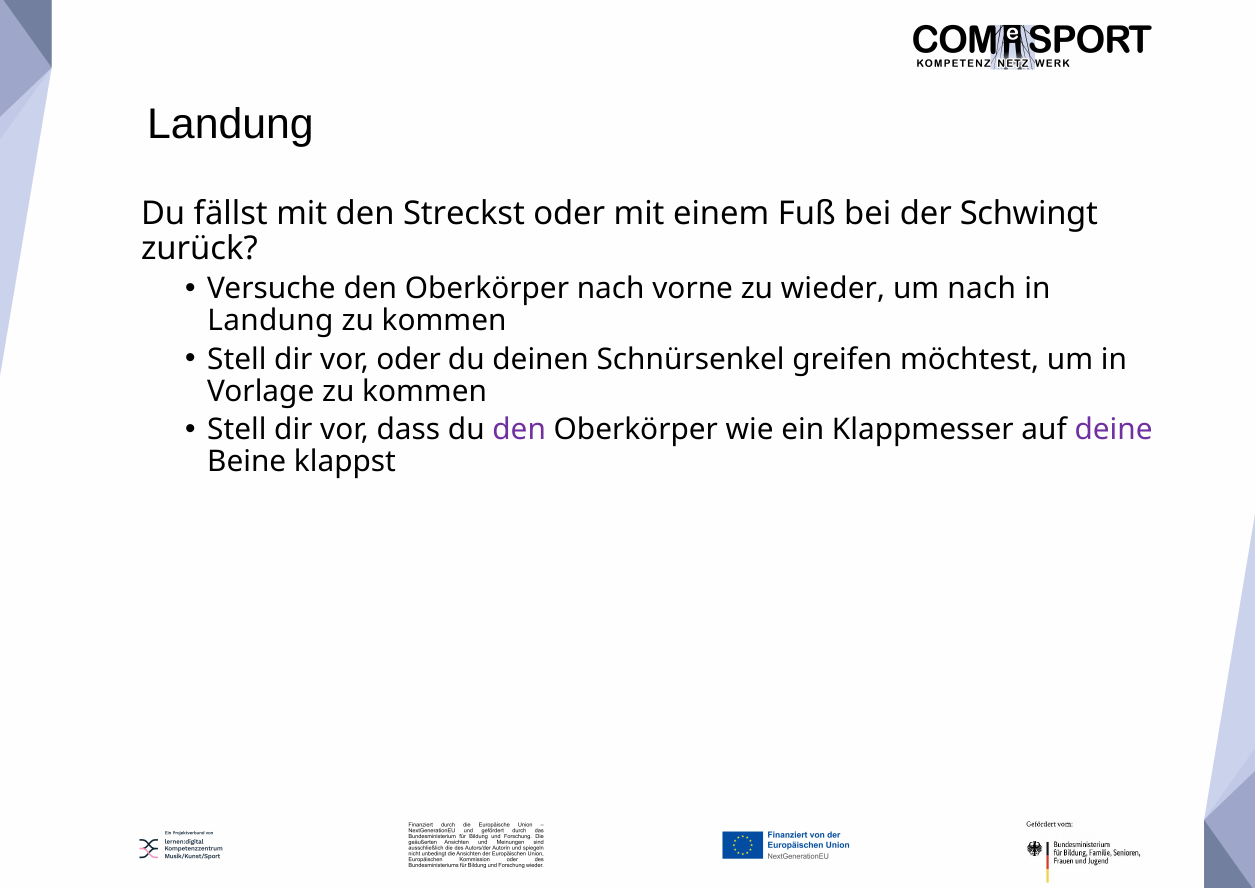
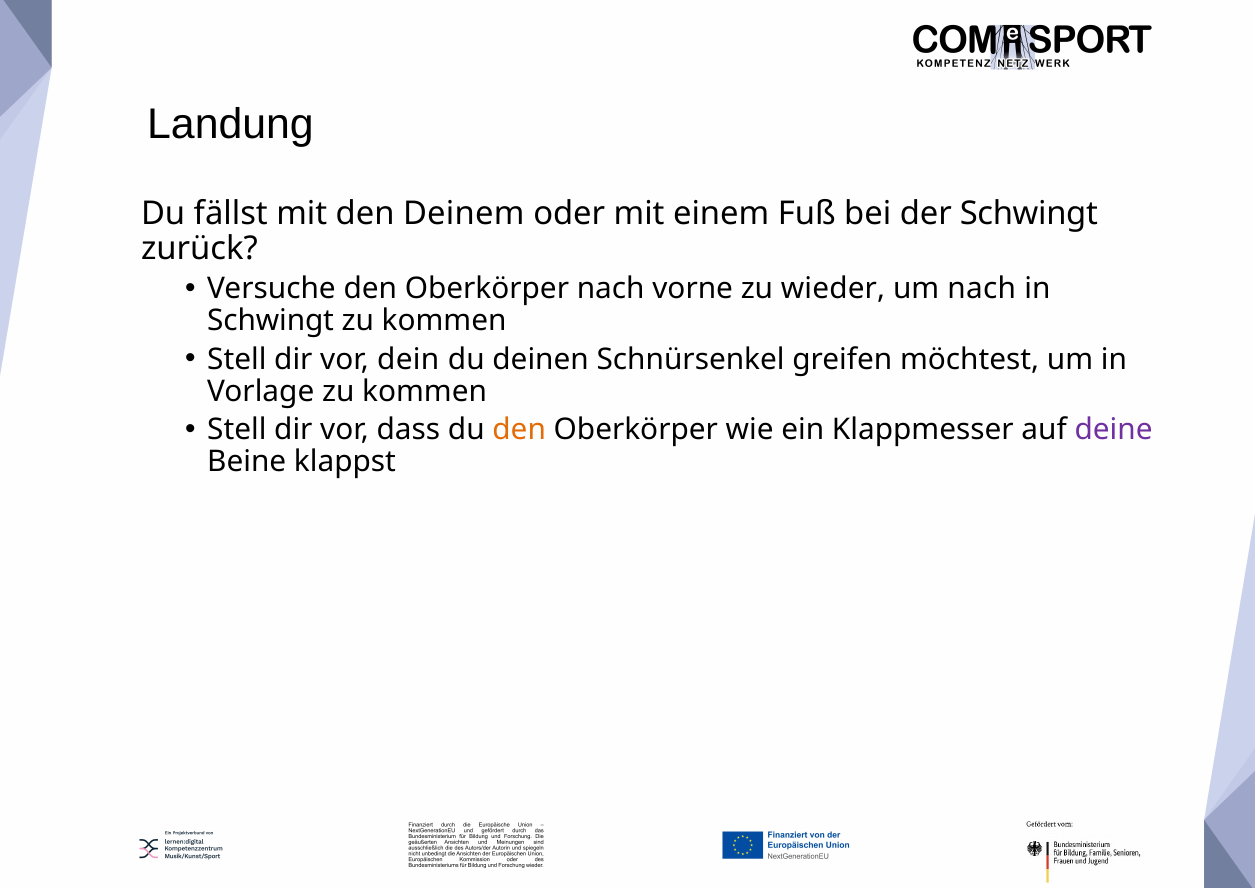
Streckst: Streckst -> Deinem
Landung at (270, 321): Landung -> Schwingt
vor oder: oder -> dein
den at (519, 429) colour: purple -> orange
